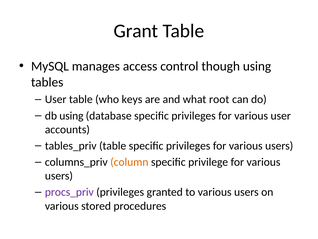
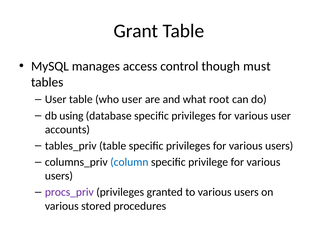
though using: using -> must
who keys: keys -> user
column colour: orange -> blue
